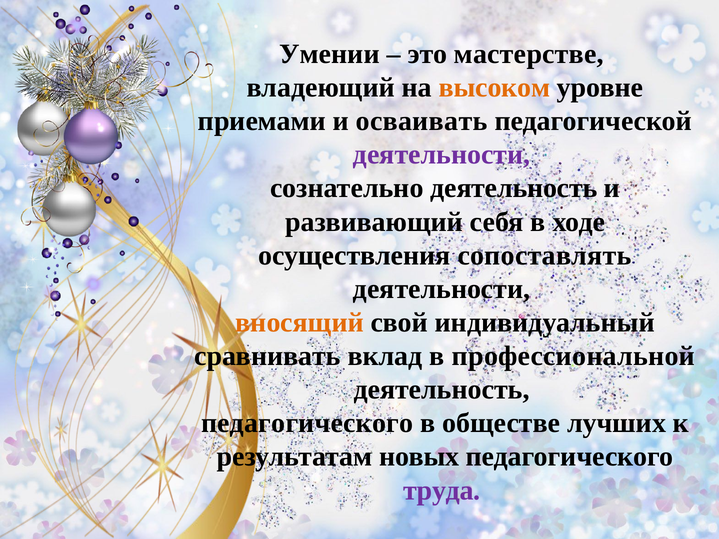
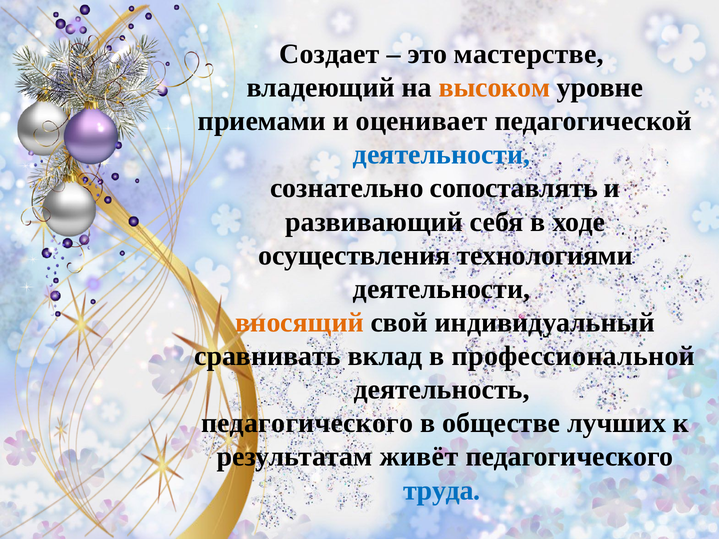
Умении: Умении -> Создает
осваивать: осваивать -> оценивает
деятельности at (442, 155) colour: purple -> blue
сознательно деятельность: деятельность -> сопоставлять
сопоставлять: сопоставлять -> технологиями
новых: новых -> живёт
труда colour: purple -> blue
